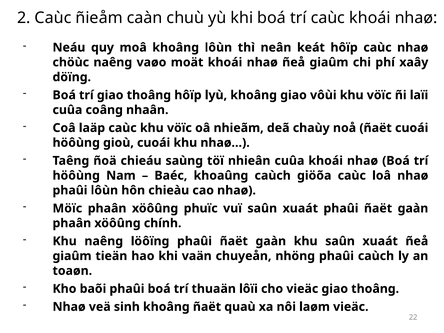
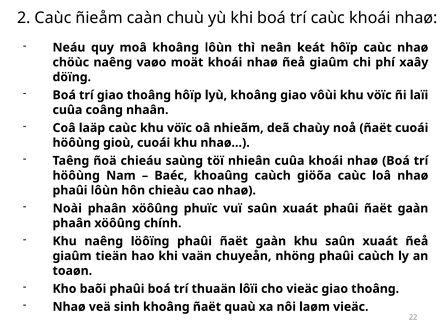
Möïc: Möïc -> Noài
